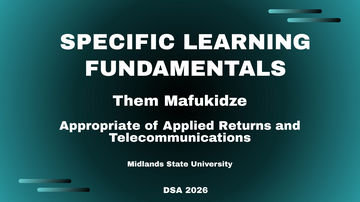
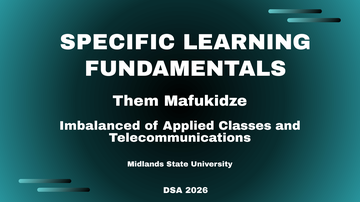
Appropriate: Appropriate -> Imbalanced
Returns: Returns -> Classes
